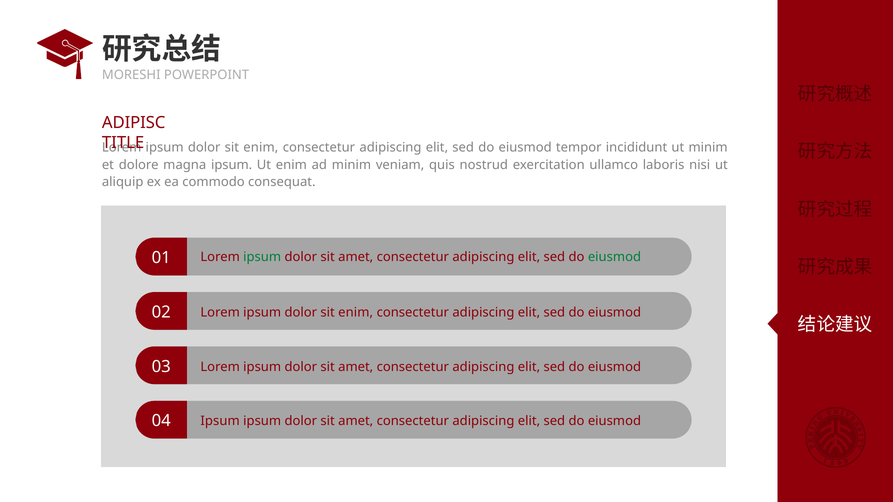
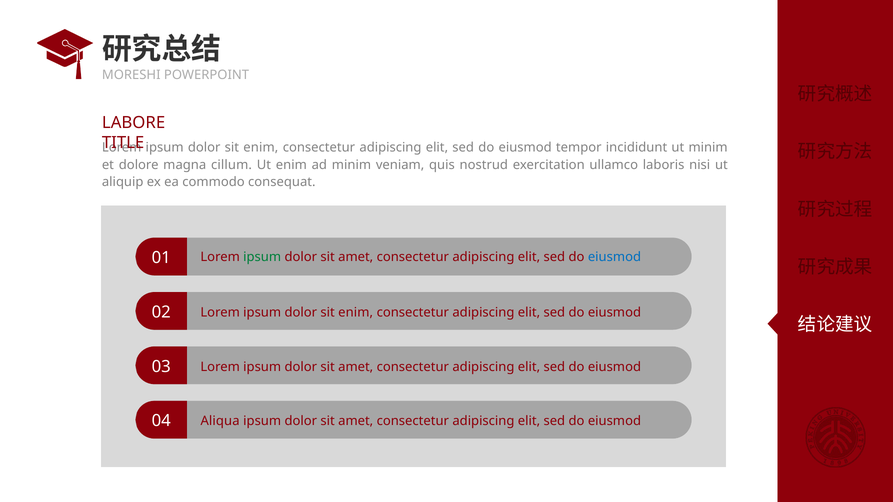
ADIPISC: ADIPISC -> LABORE
magna ipsum: ipsum -> cillum
eiusmod at (614, 257) colour: green -> blue
Ipsum at (220, 421): Ipsum -> Aliqua
